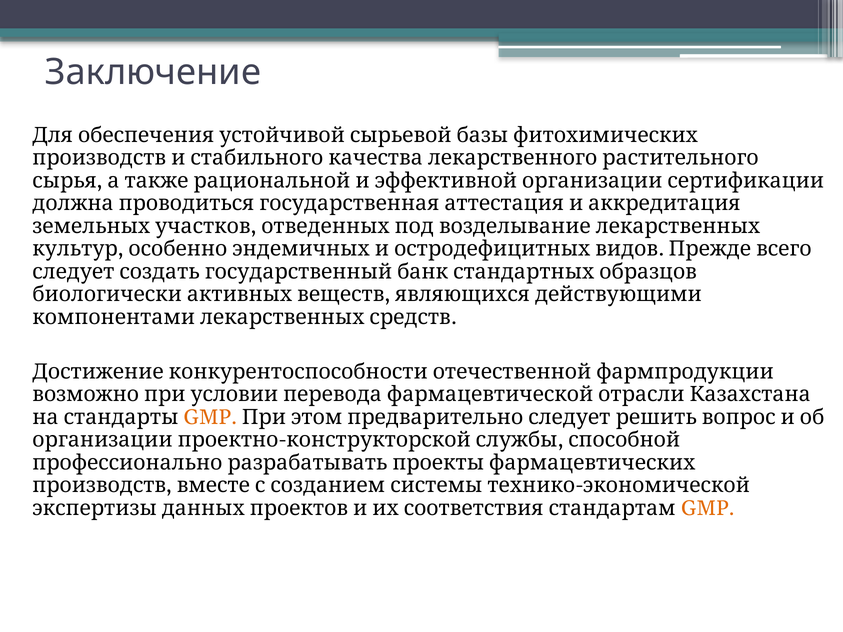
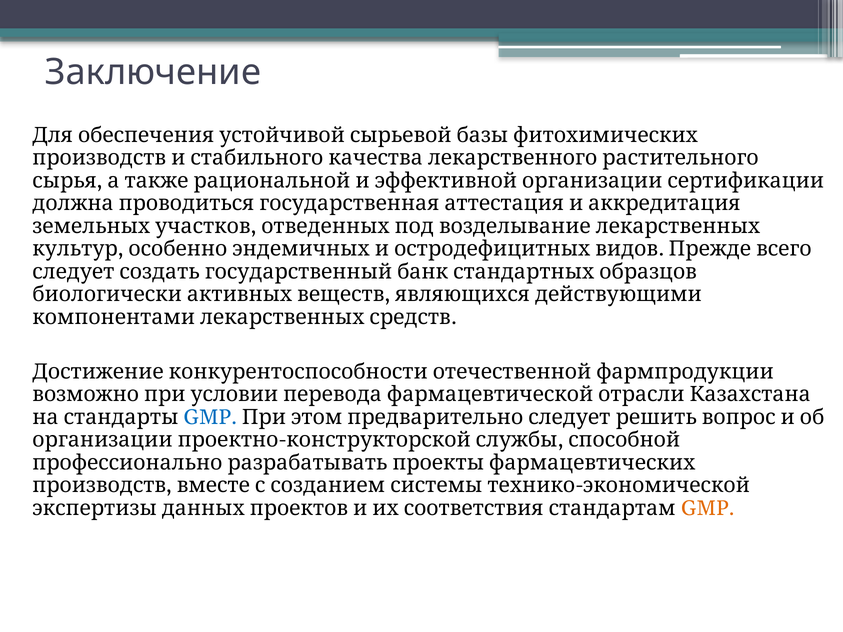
GMP at (210, 417) colour: orange -> blue
